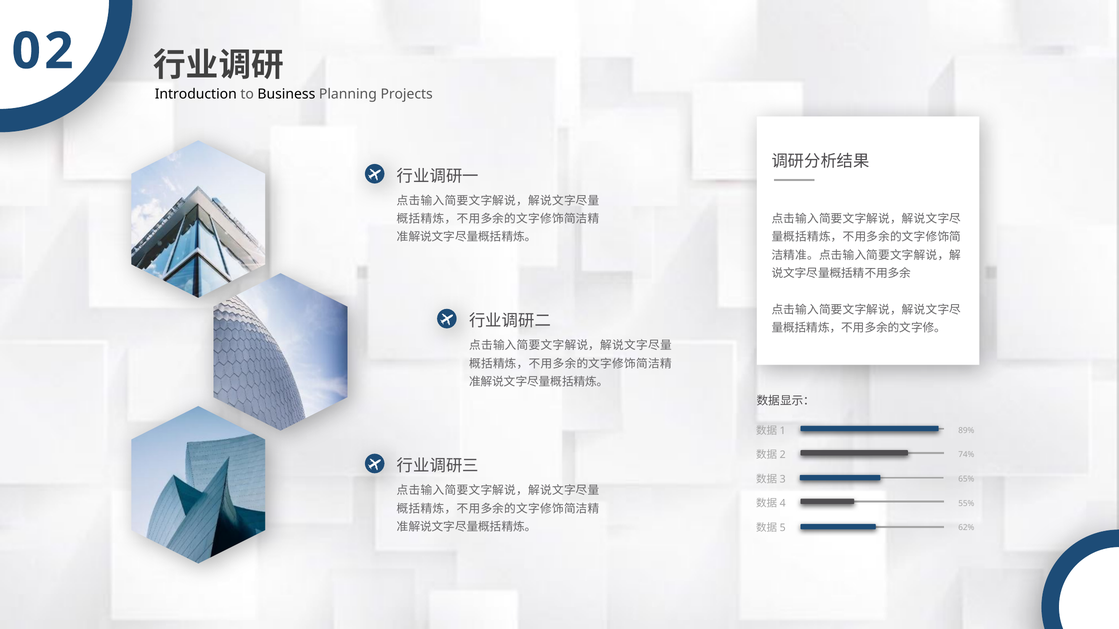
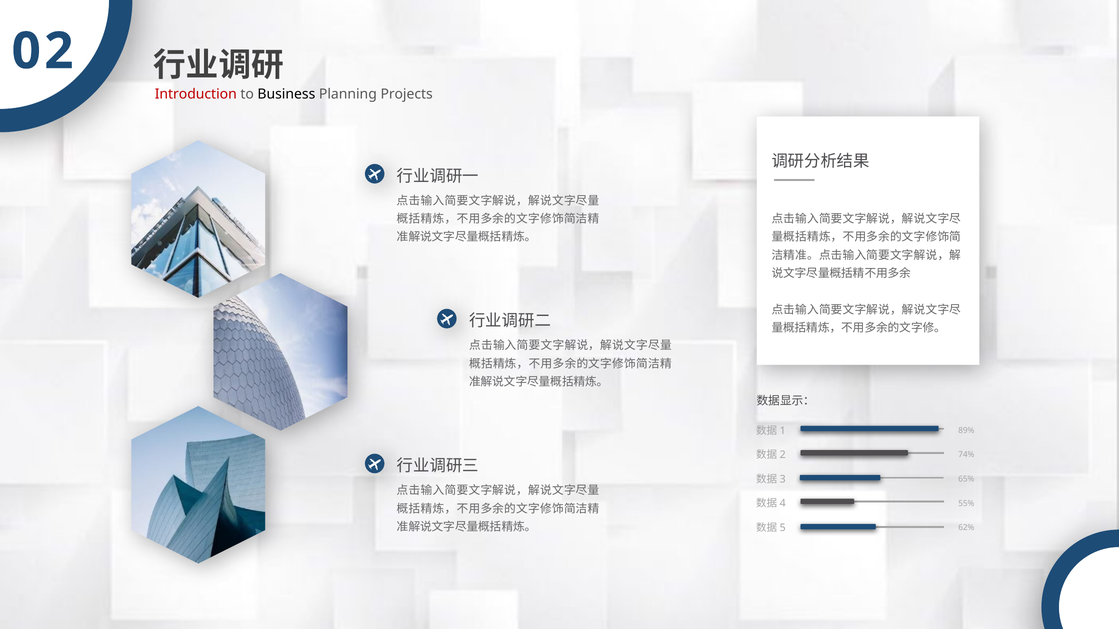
Introduction colour: black -> red
